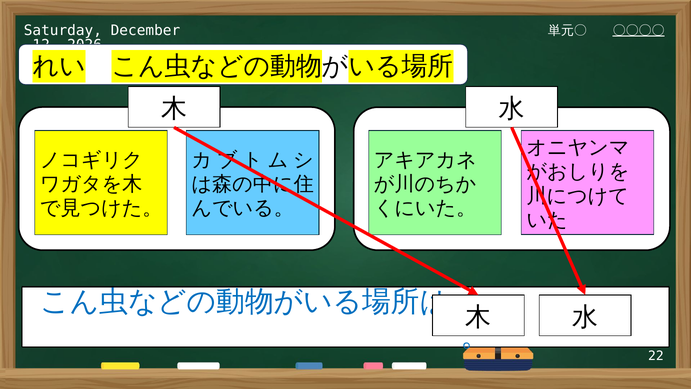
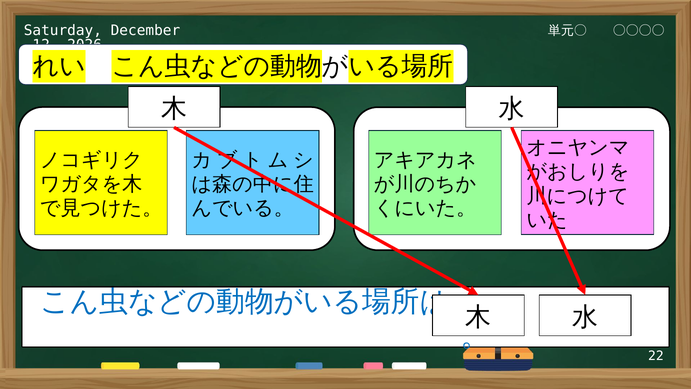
〇〇〇〇 underline: present -> none
